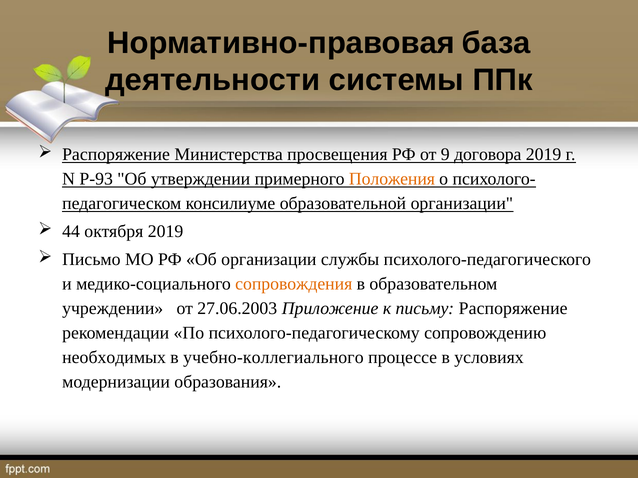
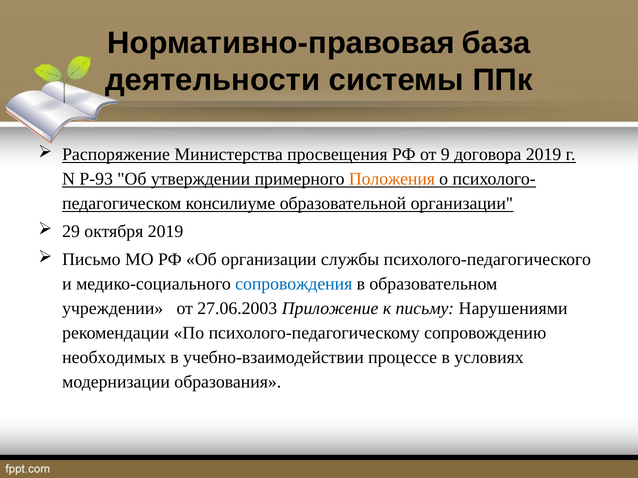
44: 44 -> 29
сопровождения colour: orange -> blue
письму Распоряжение: Распоряжение -> Нарушениями
учебно-коллегиального: учебно-коллегиального -> учебно-взаимодействии
